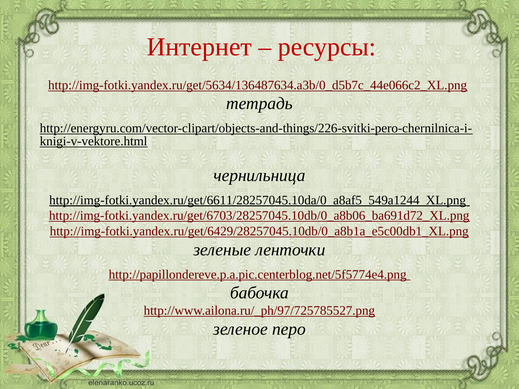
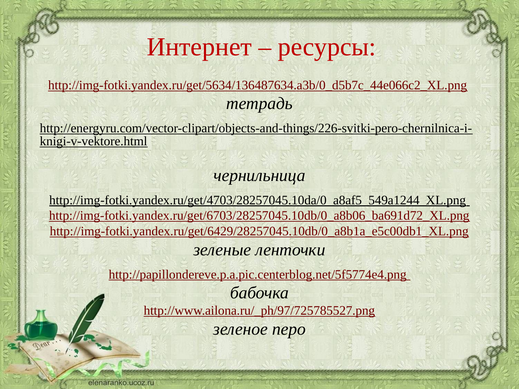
http://img-fotki.yandex.ru/get/6611/28257045.10da/0_a8af5_549a1244_XL.png: http://img-fotki.yandex.ru/get/6611/28257045.10da/0_a8af5_549a1244_XL.png -> http://img-fotki.yandex.ru/get/4703/28257045.10da/0_a8af5_549a1244_XL.png
